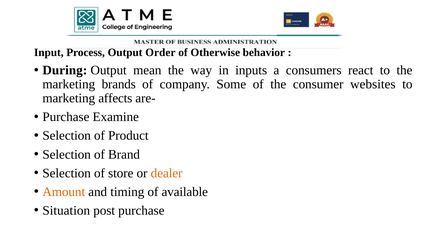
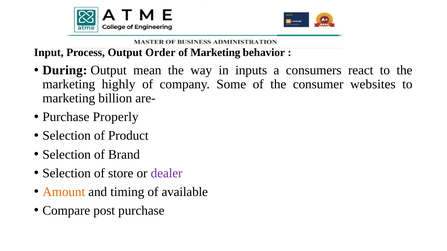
of Otherwise: Otherwise -> Marketing
brands: brands -> highly
affects: affects -> billion
Examine: Examine -> Properly
dealer colour: orange -> purple
Situation: Situation -> Compare
